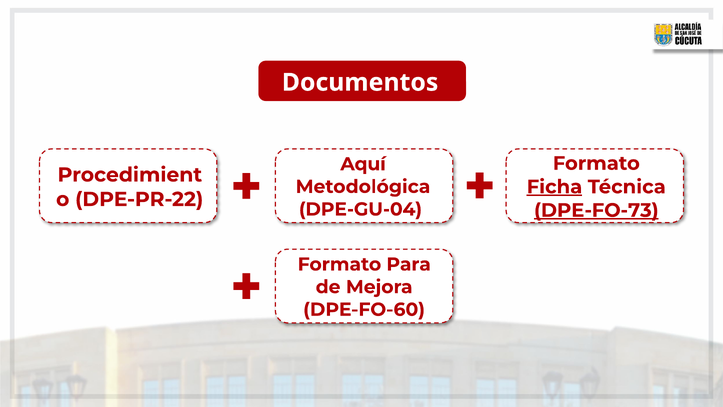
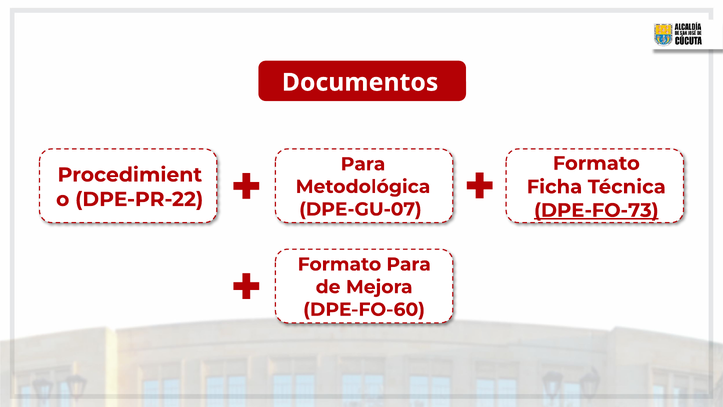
Aquí at (363, 164): Aquí -> Para
Ficha underline: present -> none
DPE-GU-04: DPE-GU-04 -> DPE-GU-07
